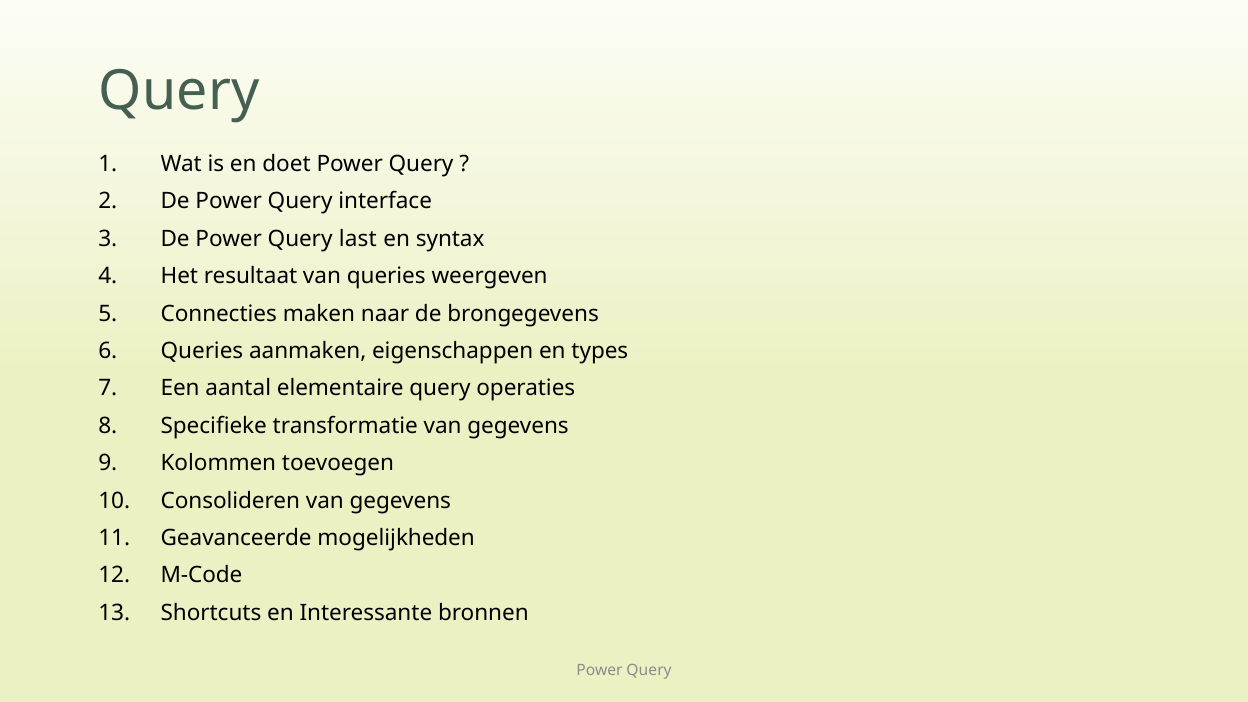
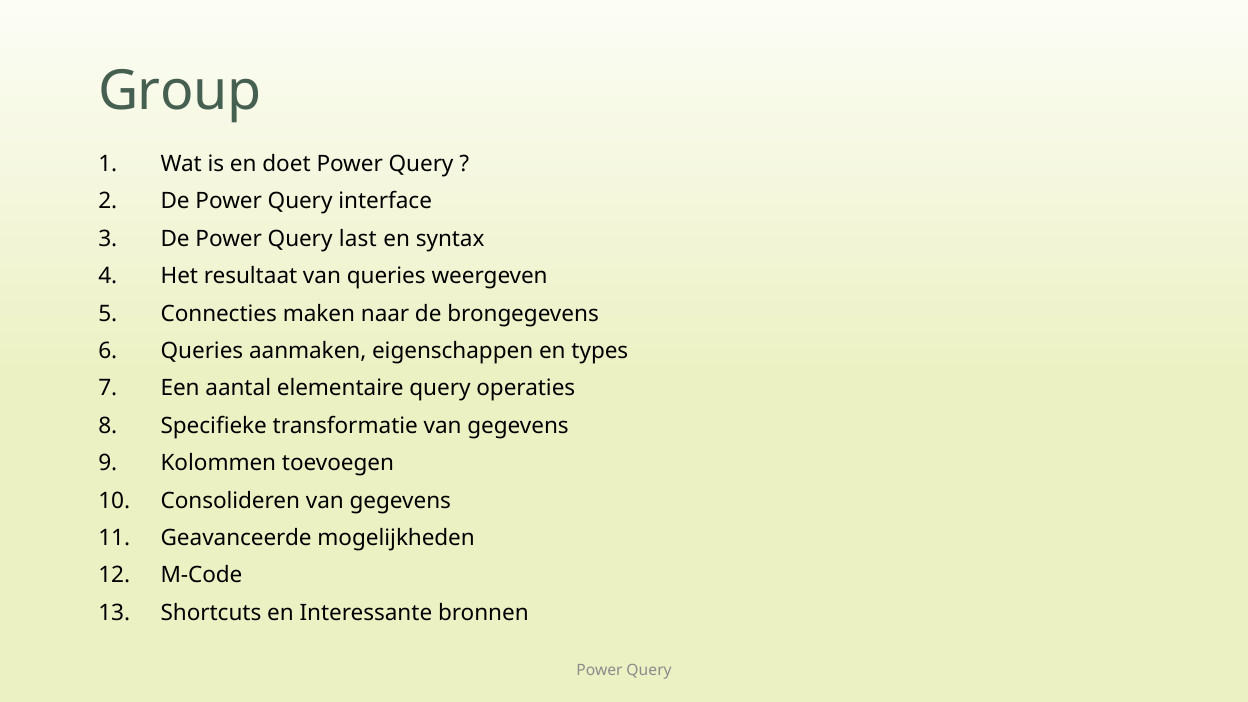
Query at (179, 91): Query -> Group
